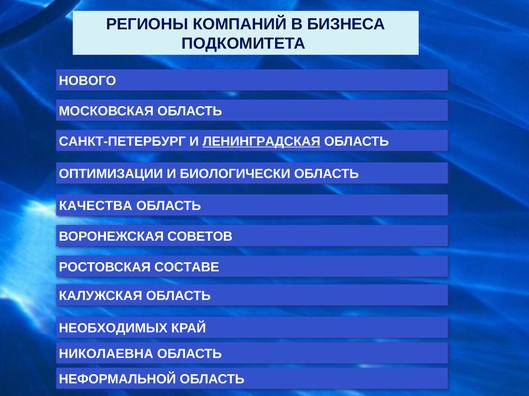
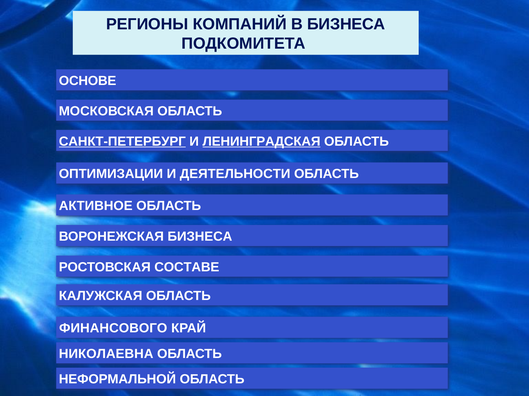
НОВОГО: НОВОГО -> ОСНОВЕ
САНКТ-ПЕТЕРБУРГ underline: none -> present
БИОЛОГИЧЕСКИ: БИОЛОГИЧЕСКИ -> ДЕЯТЕЛЬНОСТИ
КАЧЕСТВА: КАЧЕСТВА -> АКТИВНОЕ
ВОРОНЕЖСКАЯ СОВЕТОВ: СОВЕТОВ -> БИЗНЕСА
НЕОБХОДИМЫХ: НЕОБХОДИМЫХ -> ФИНАНСОВОГО
